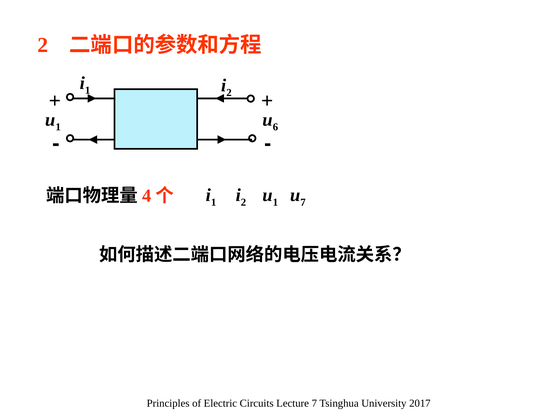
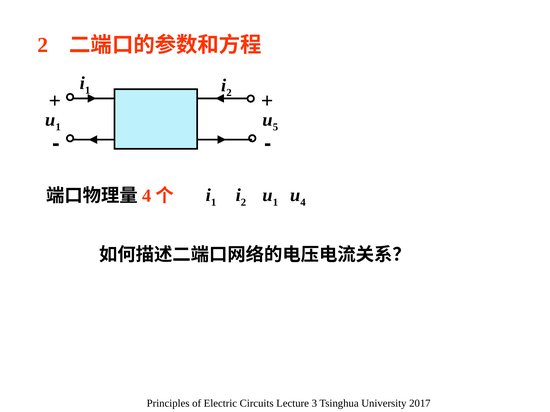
6: 6 -> 5
7 at (303, 203): 7 -> 4
Lecture 7: 7 -> 3
